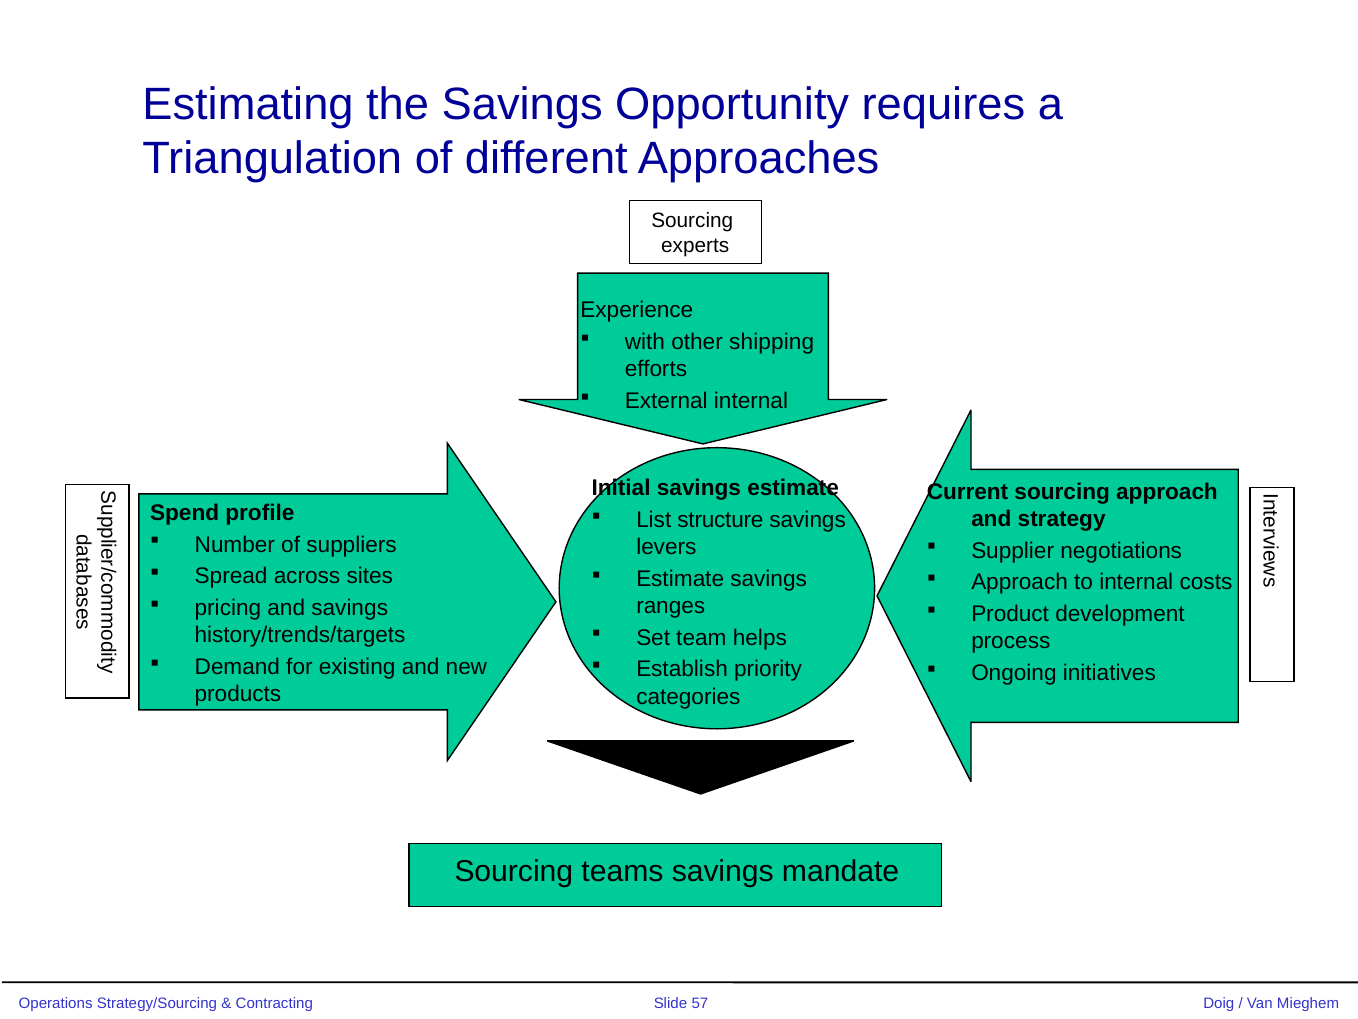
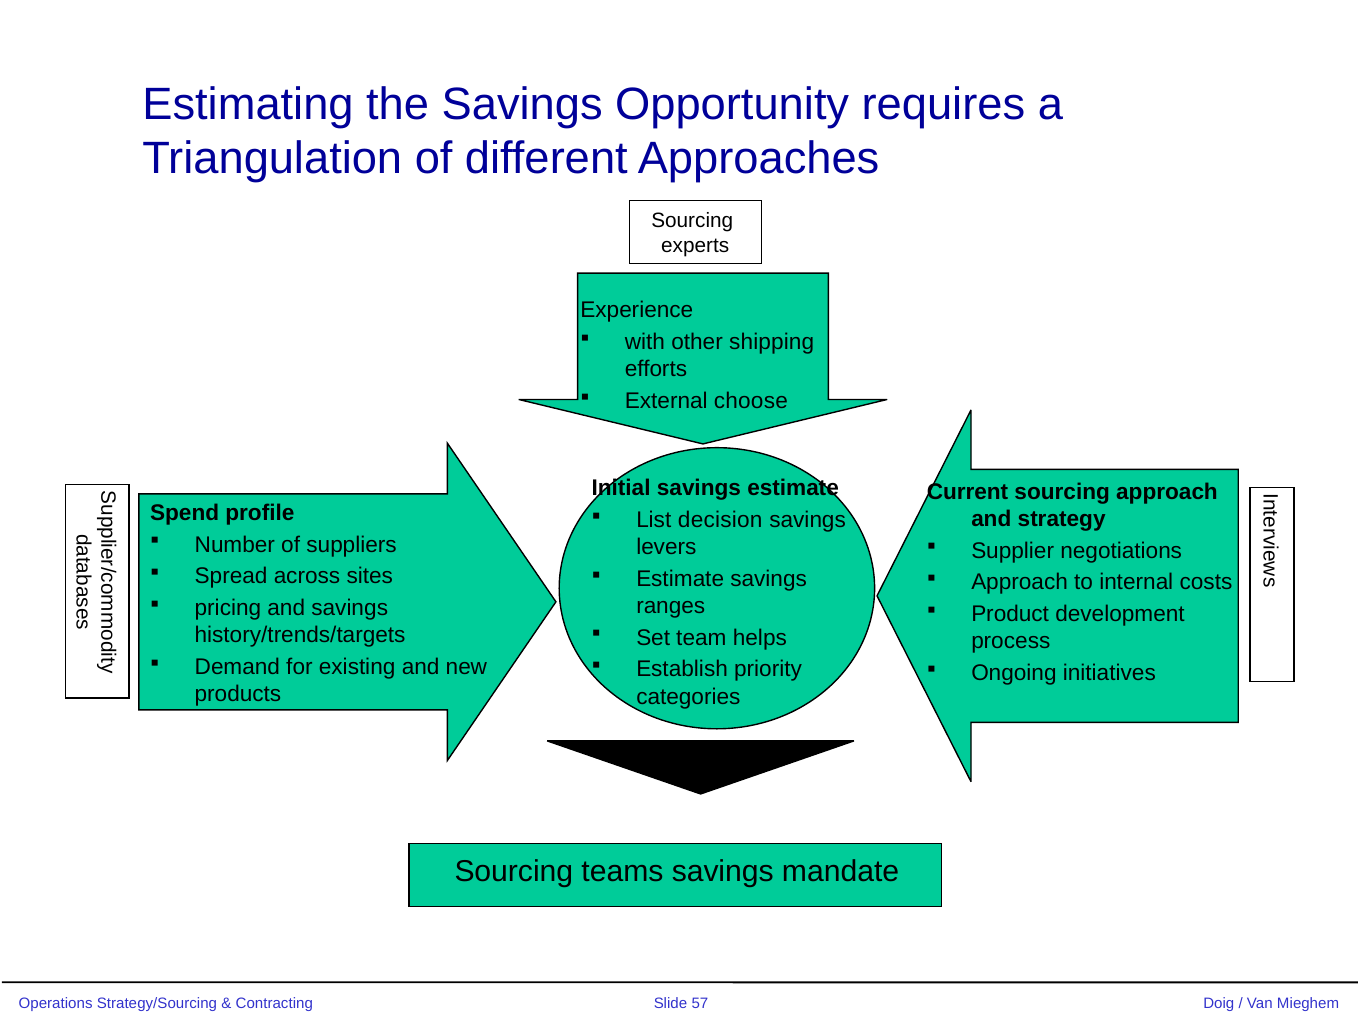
External internal: internal -> choose
structure: structure -> decision
